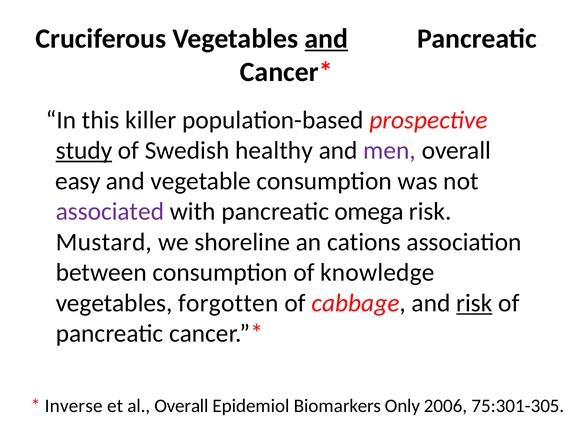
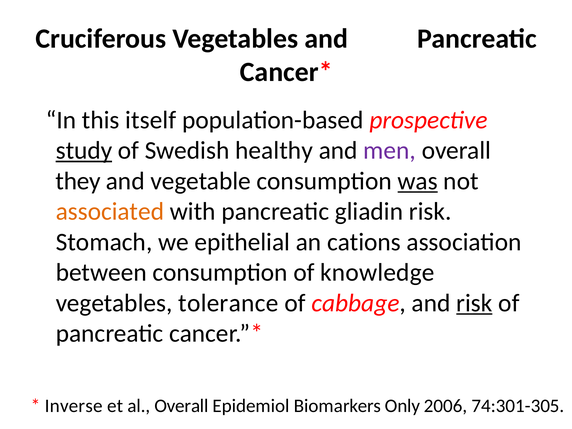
and at (326, 39) underline: present -> none
killer: killer -> itself
easy: easy -> they
was underline: none -> present
associated colour: purple -> orange
omega: omega -> gliadin
Mustard: Mustard -> Stomach
shoreline: shoreline -> epithelial
forgotten: forgotten -> tolerance
75:301-305: 75:301-305 -> 74:301-305
